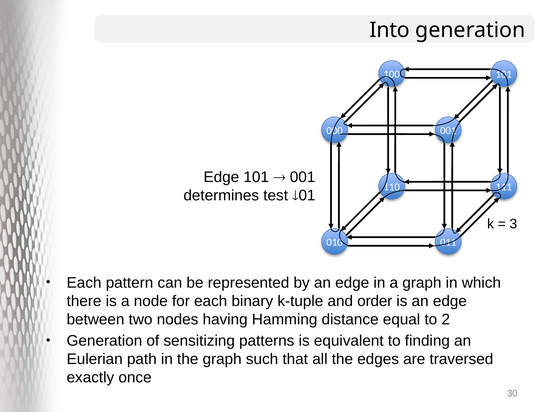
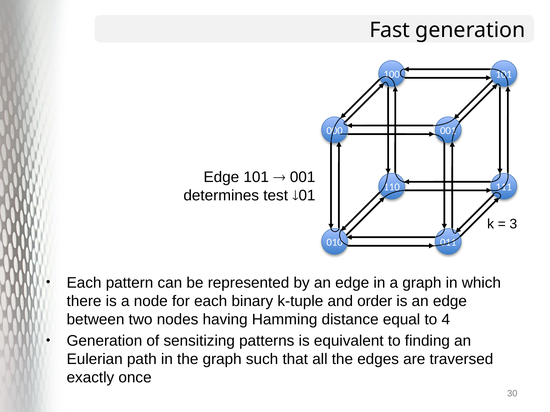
Into: Into -> Fast
2: 2 -> 4
